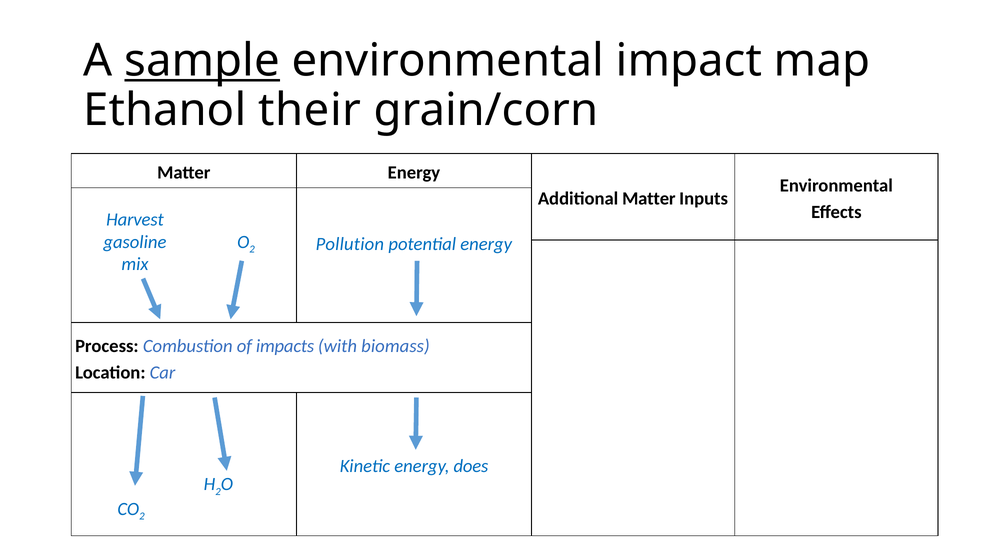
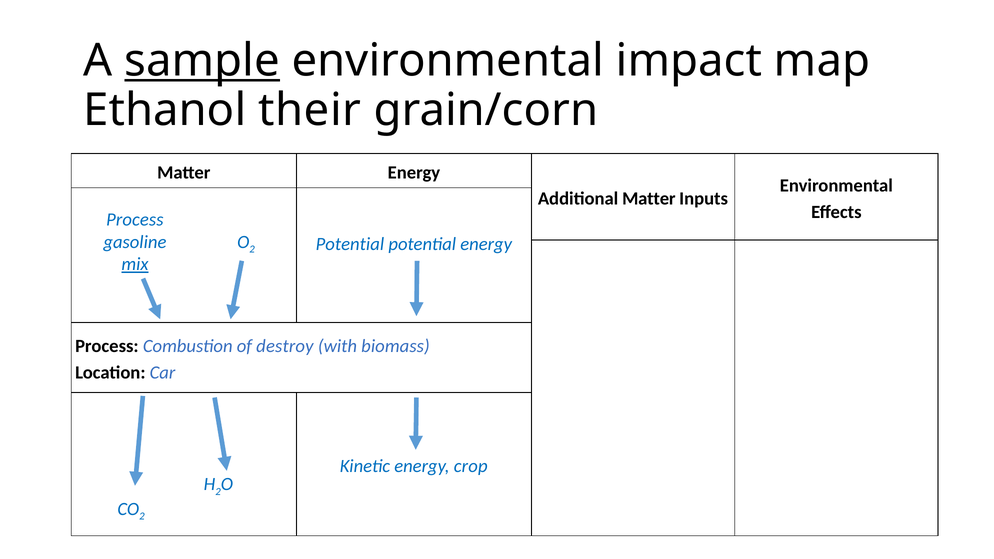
Harvest at (135, 220): Harvest -> Process
Pollution at (350, 244): Pollution -> Potential
mix underline: none -> present
impacts: impacts -> destroy
does: does -> crop
